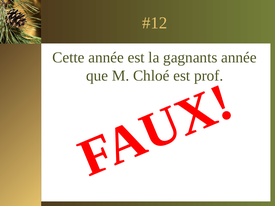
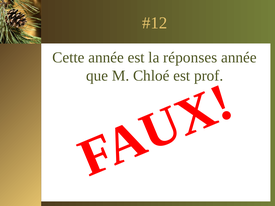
gagnants: gagnants -> réponses
